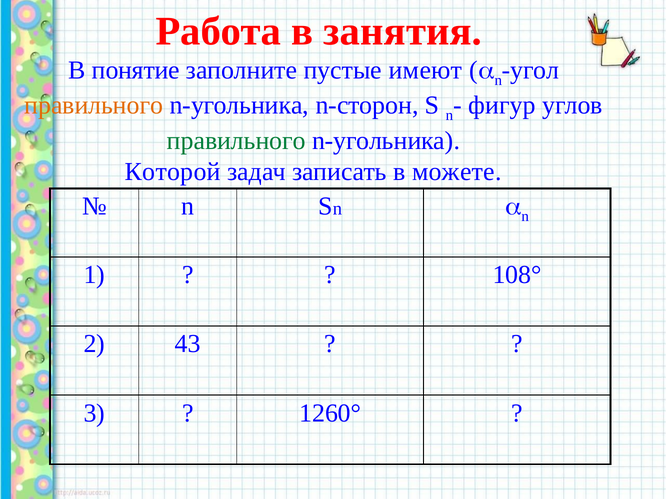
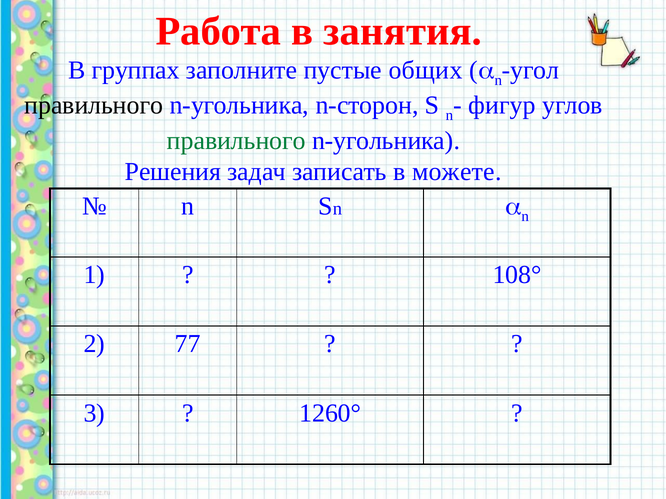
понятие: понятие -> группах
имеют: имеют -> общих
правильного at (94, 106) colour: orange -> black
Которой: Которой -> Решения
43: 43 -> 77
